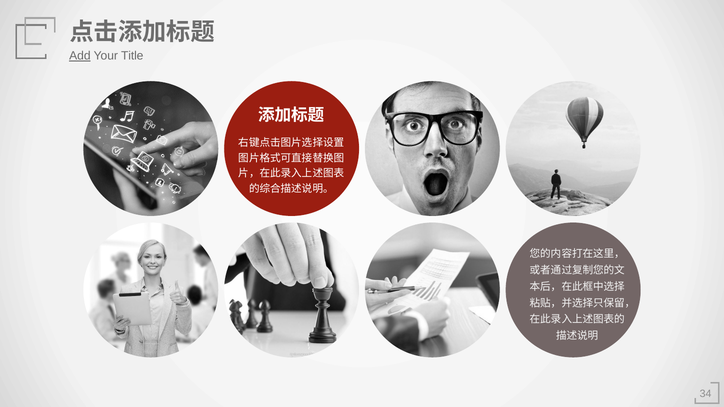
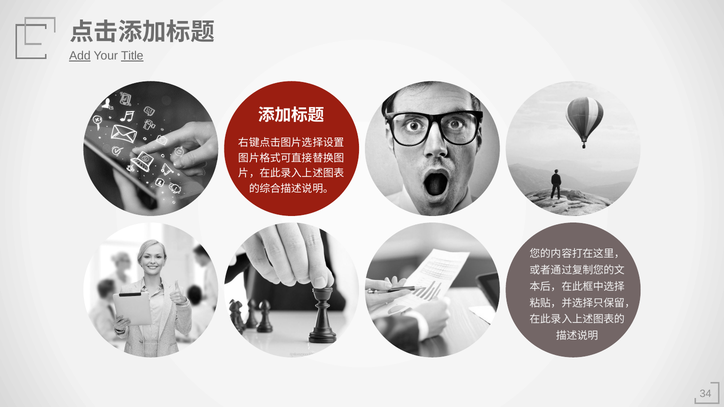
Title underline: none -> present
